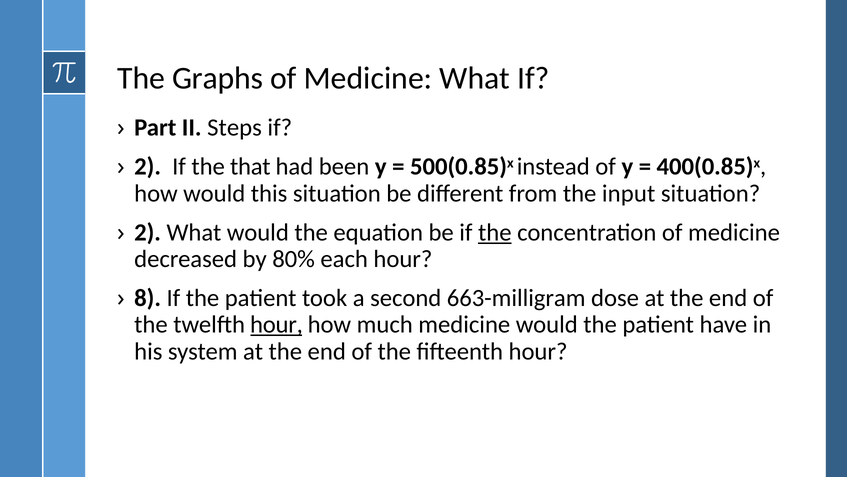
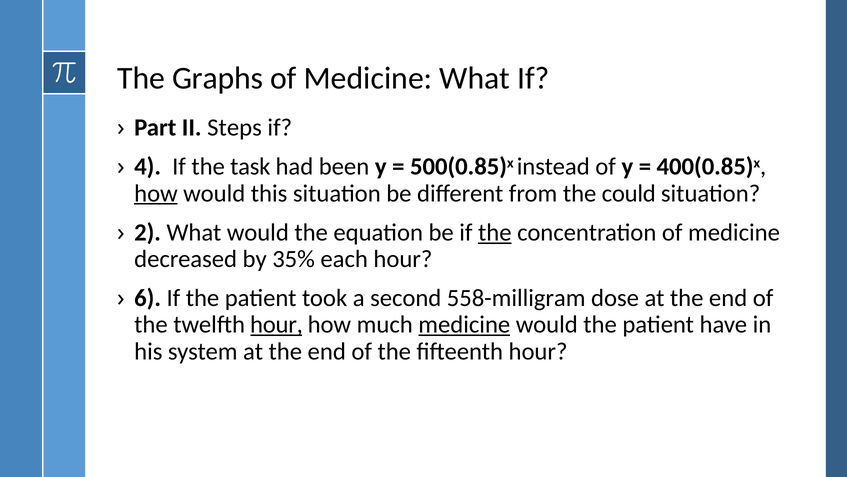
2 at (148, 167): 2 -> 4
that: that -> task
how at (156, 193) underline: none -> present
input: input -> could
80%: 80% -> 35%
8: 8 -> 6
663-milligram: 663-milligram -> 558-milligram
medicine at (464, 324) underline: none -> present
